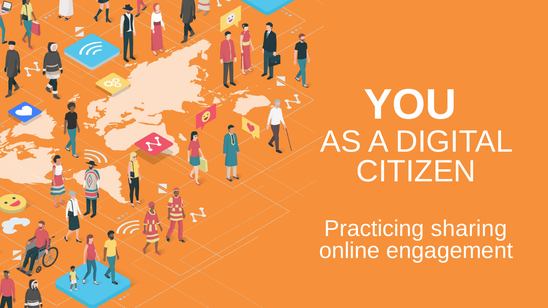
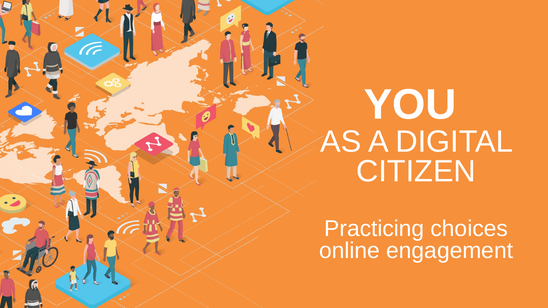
sharing: sharing -> choices
